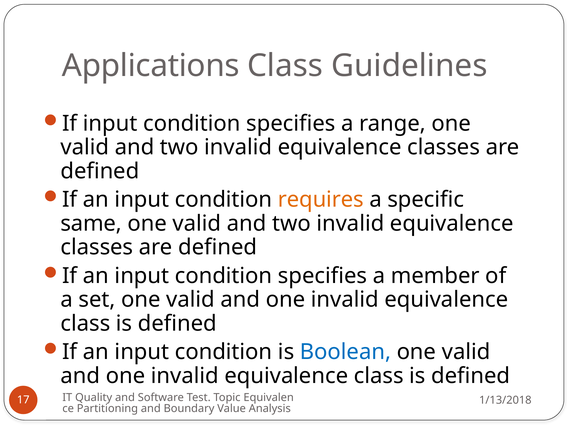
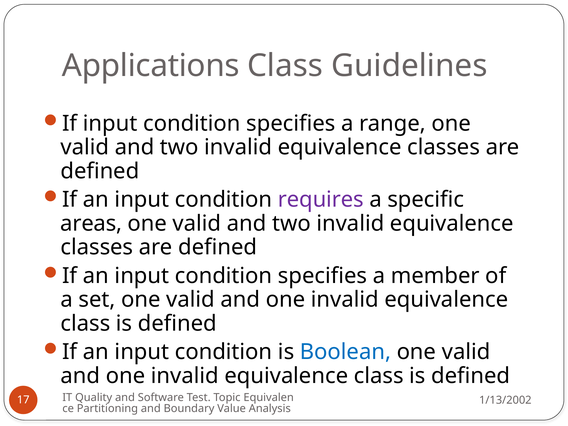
requires colour: orange -> purple
same: same -> areas
1/13/2018: 1/13/2018 -> 1/13/2002
